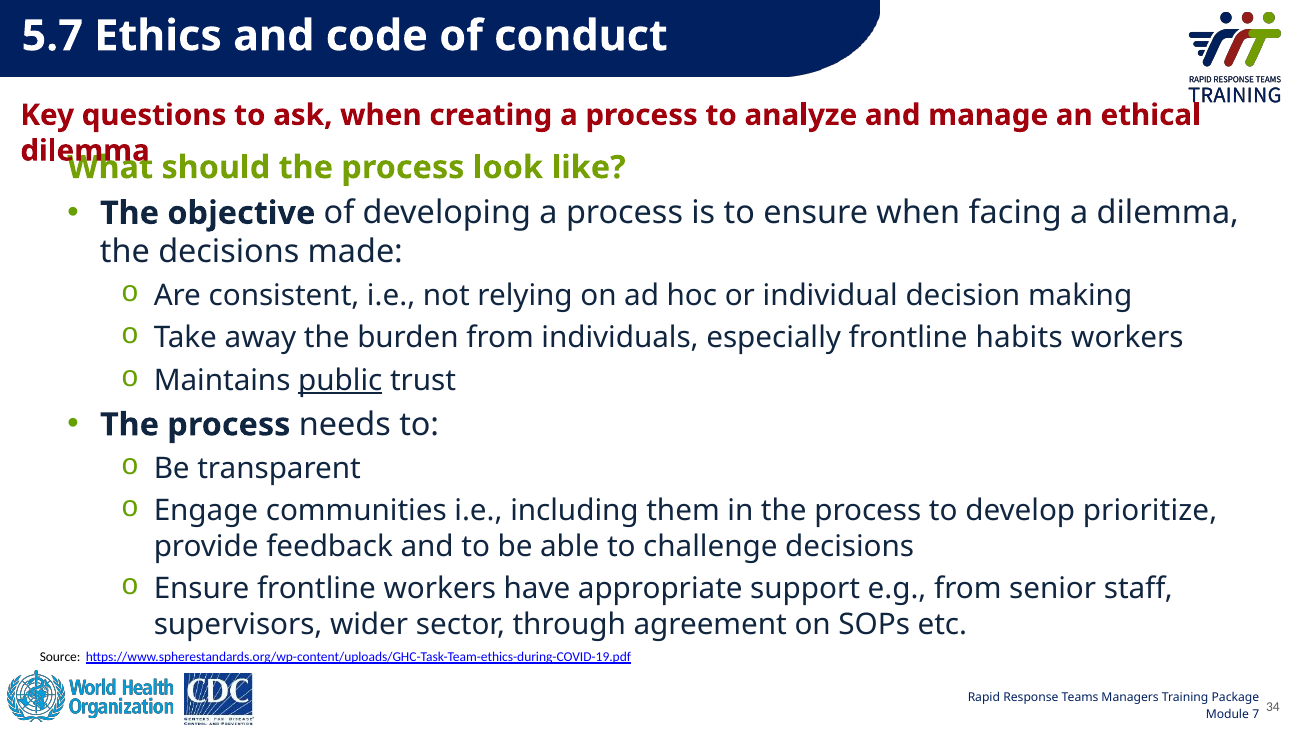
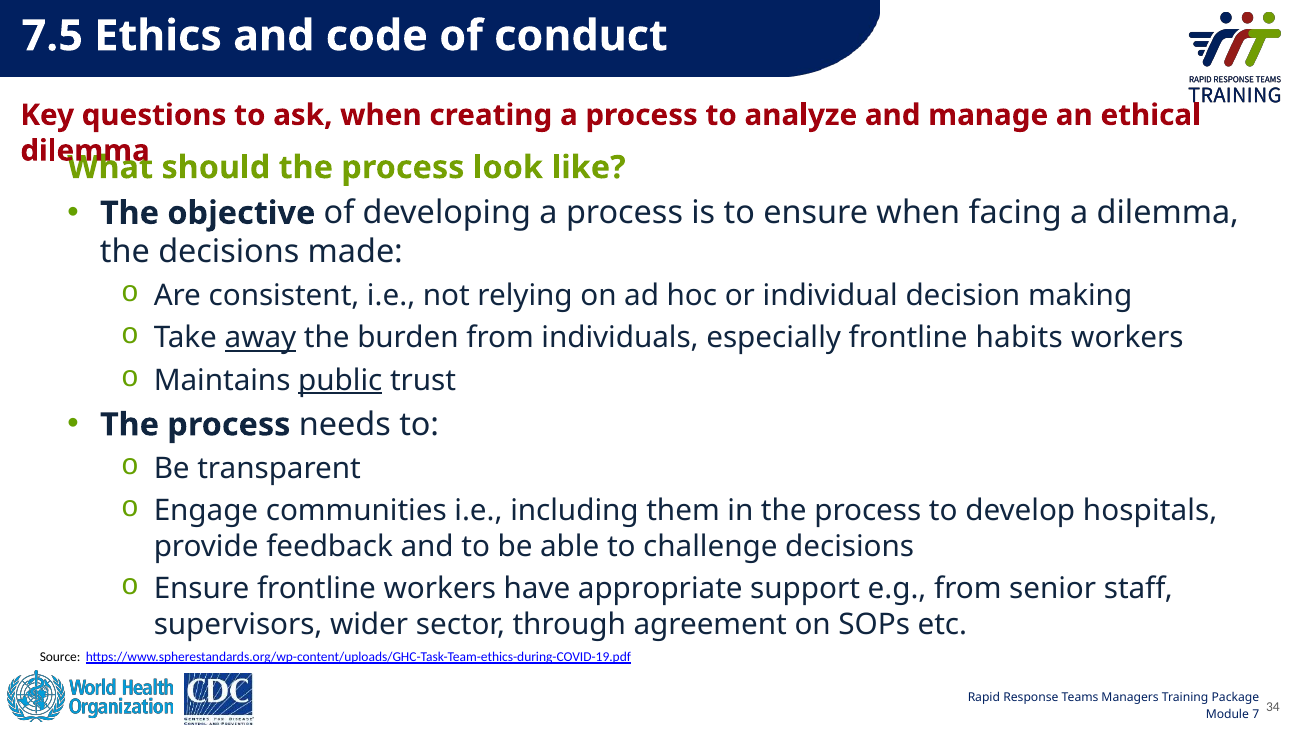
5.7: 5.7 -> 7.5
away underline: none -> present
prioritize: prioritize -> hospitals
